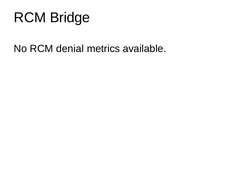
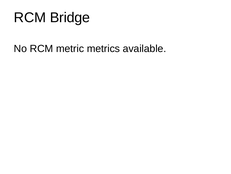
denial: denial -> metric
